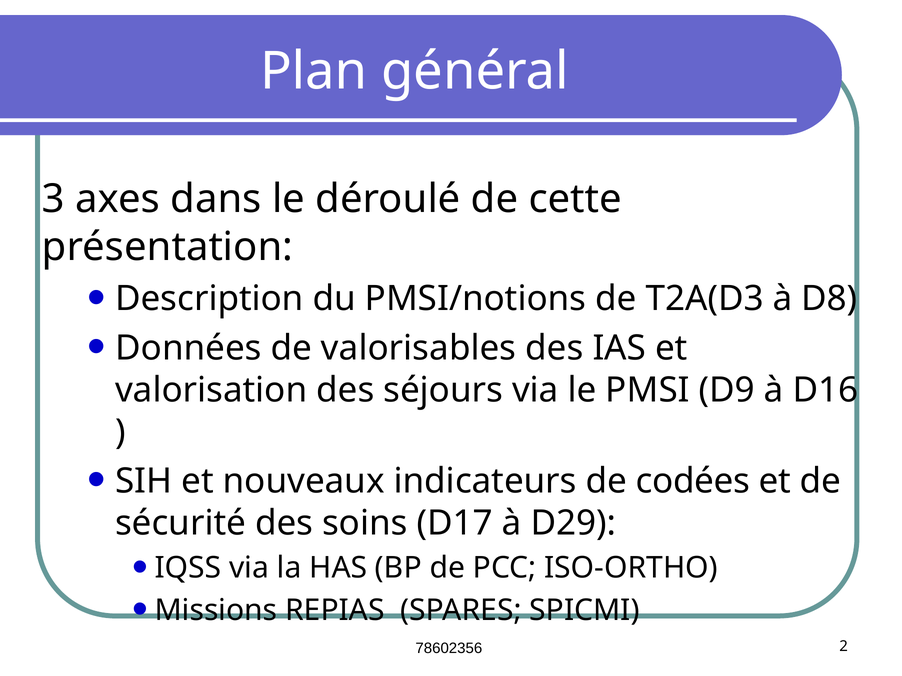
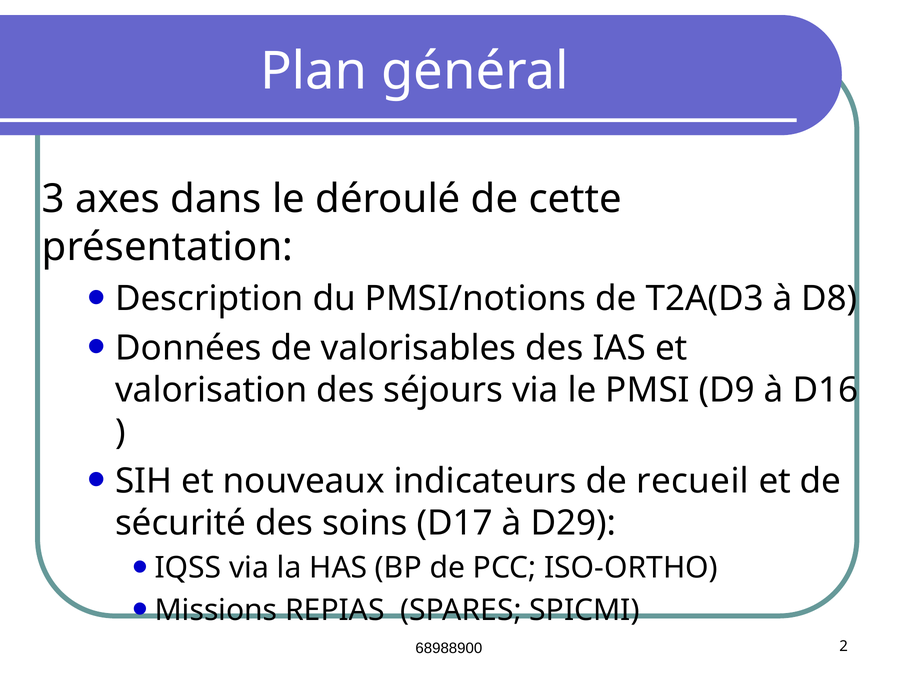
codées: codées -> recueil
78602356: 78602356 -> 68988900
